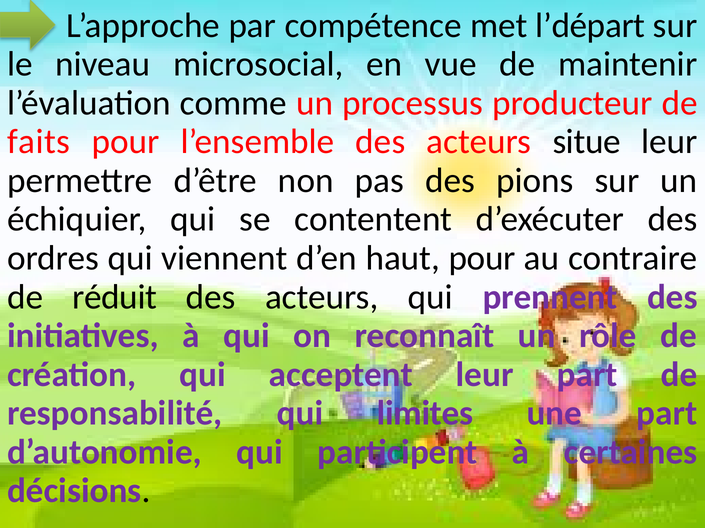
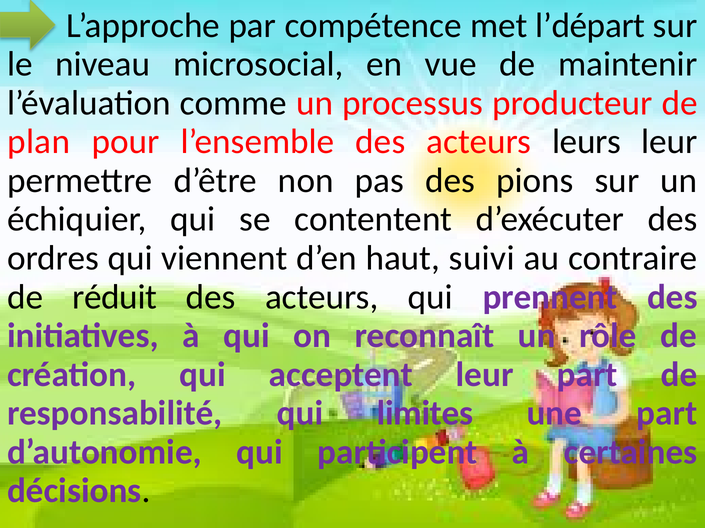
faits: faits -> plan
situe: situe -> leurs
haut pour: pour -> suivi
